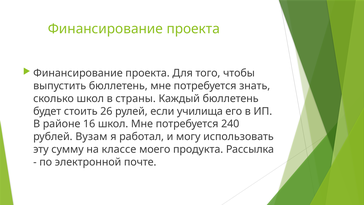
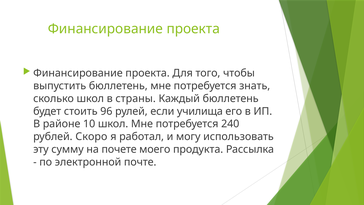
26: 26 -> 96
16: 16 -> 10
Вузам: Вузам -> Скоро
классе: классе -> почете
